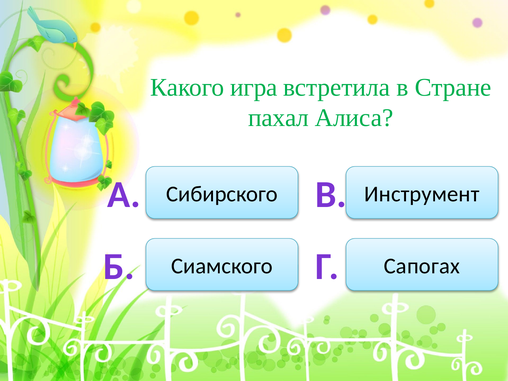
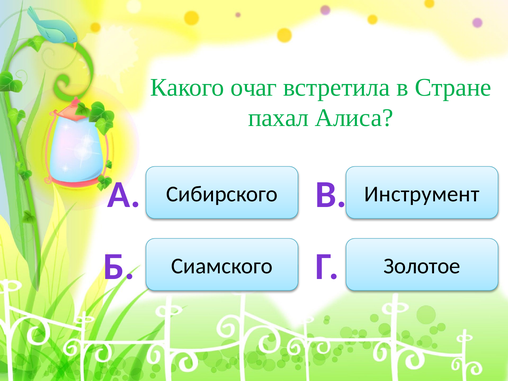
игра: игра -> очаг
Сапогах: Сапогах -> Золотое
